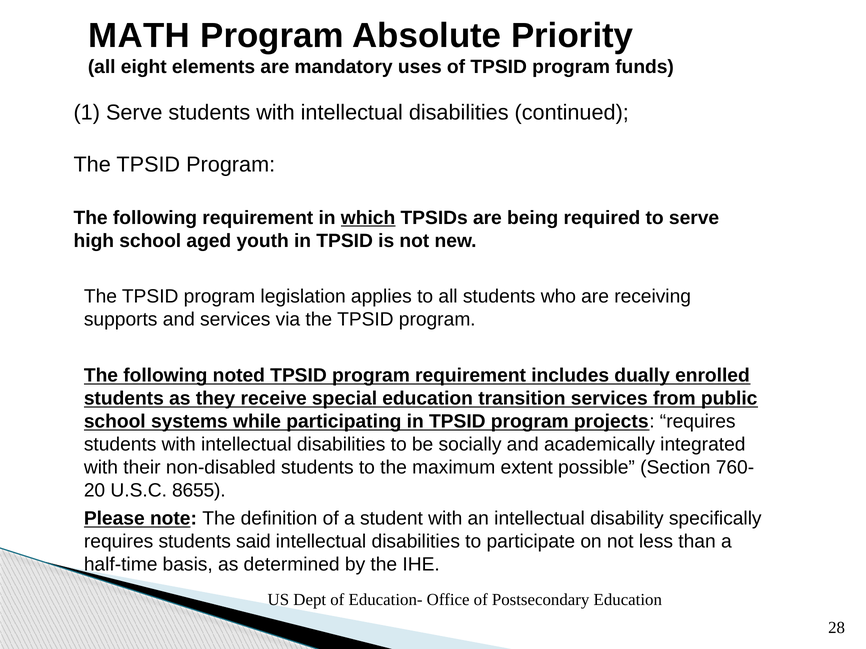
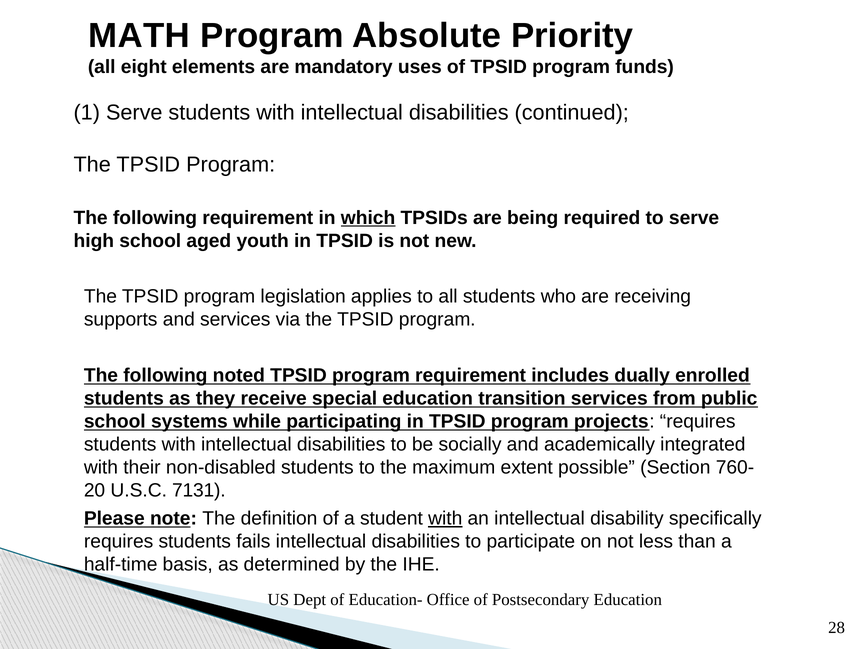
8655: 8655 -> 7131
with at (445, 519) underline: none -> present
said: said -> fails
